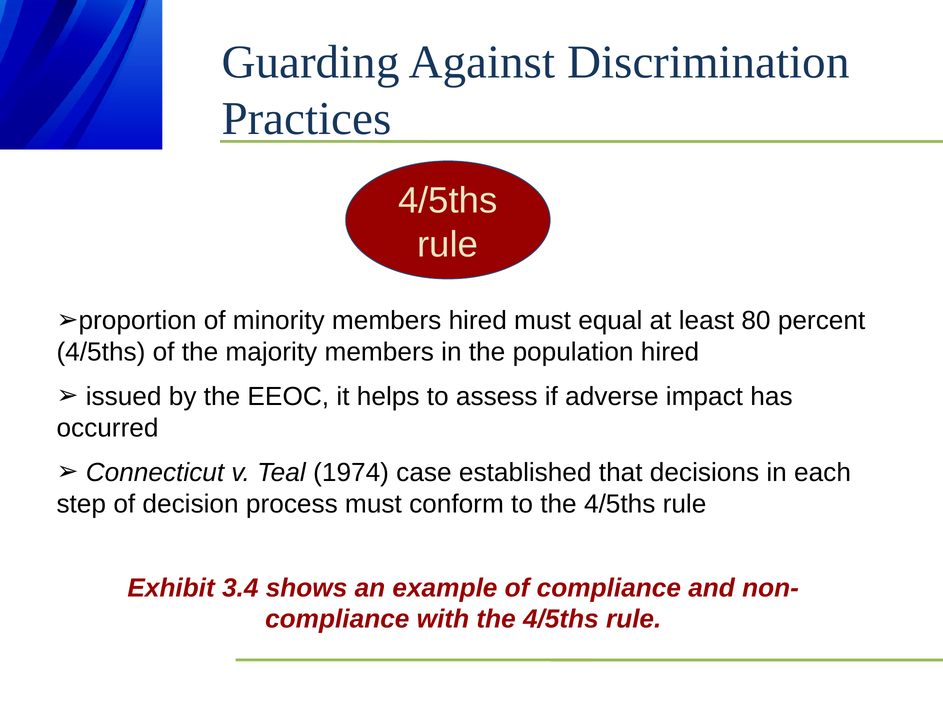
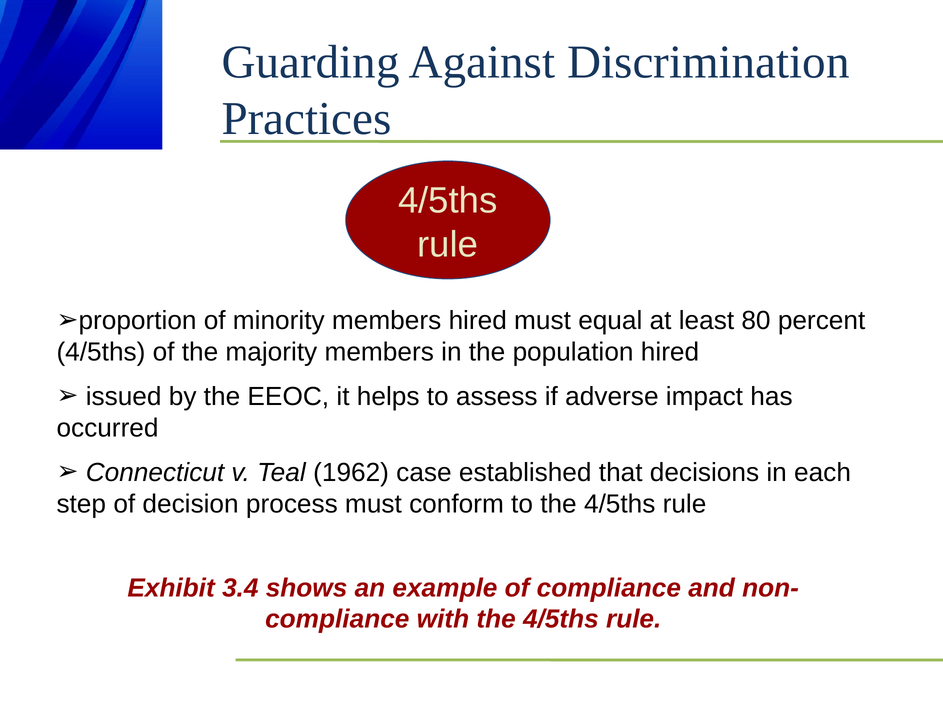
1974: 1974 -> 1962
